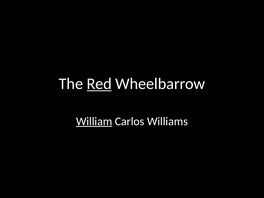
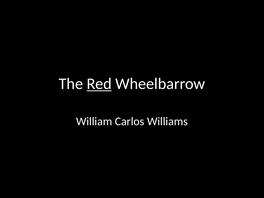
William underline: present -> none
